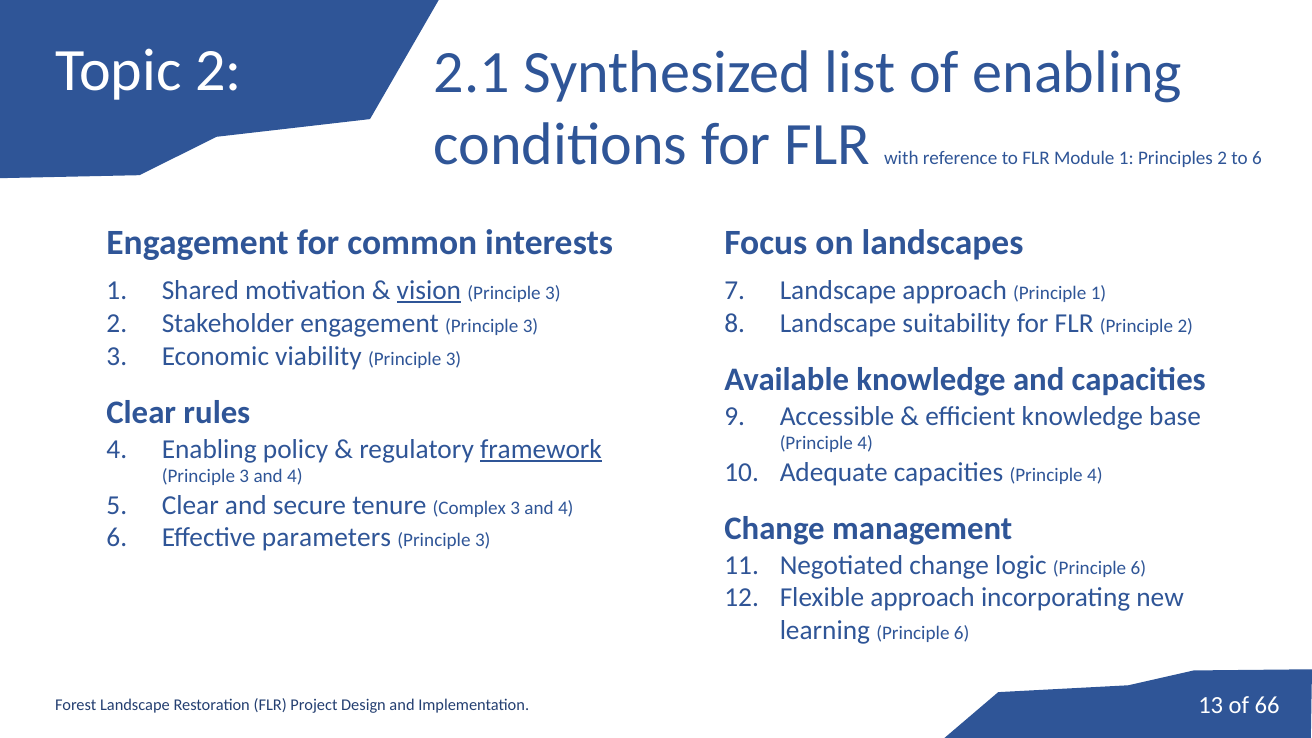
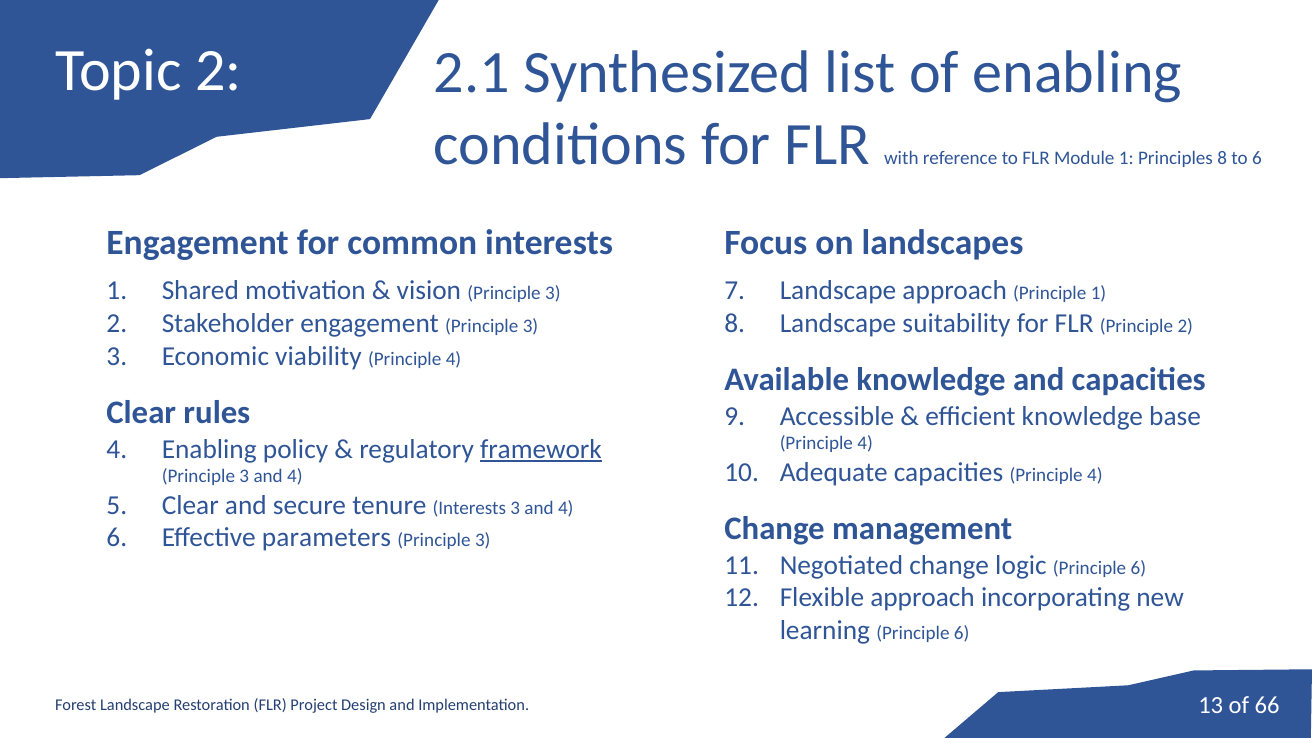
Principles 2: 2 -> 8
vision underline: present -> none
viability Principle 3: 3 -> 4
tenure Complex: Complex -> Interests
